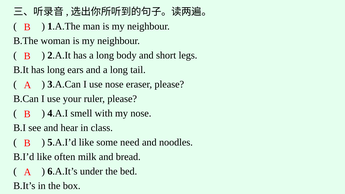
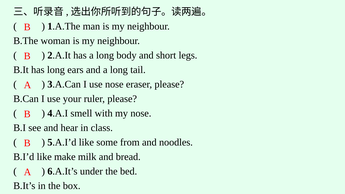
need: need -> from
often: often -> make
